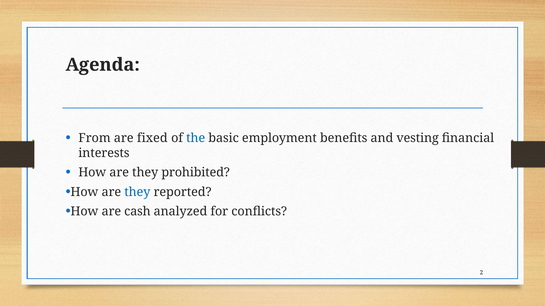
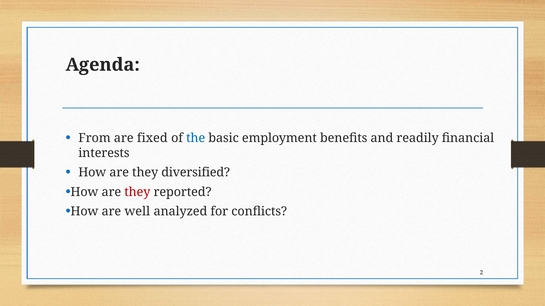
vesting: vesting -> readily
prohibited: prohibited -> diversified
they at (137, 192) colour: blue -> red
cash: cash -> well
